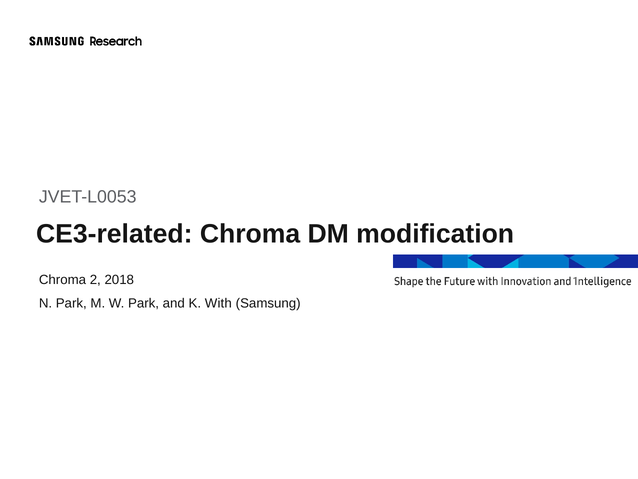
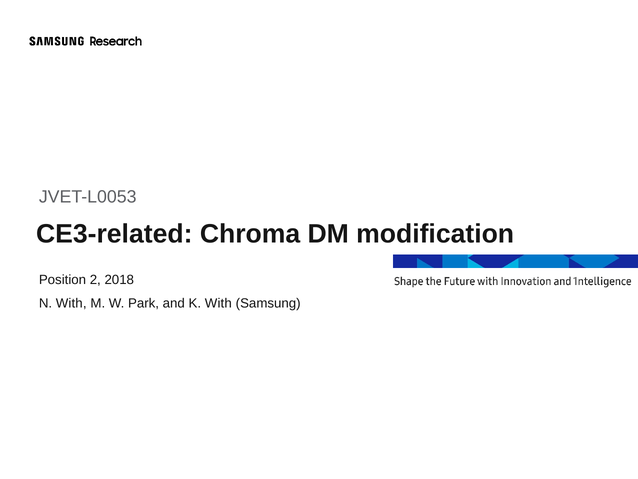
Chroma at (62, 280): Chroma -> Position
N Park: Park -> With
